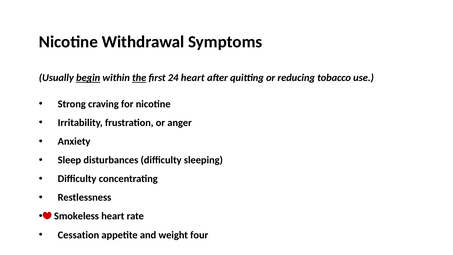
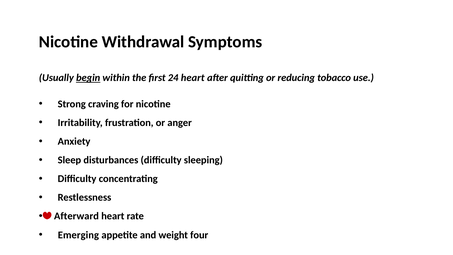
the underline: present -> none
Smokeless: Smokeless -> Afterward
Cessation: Cessation -> Emerging
